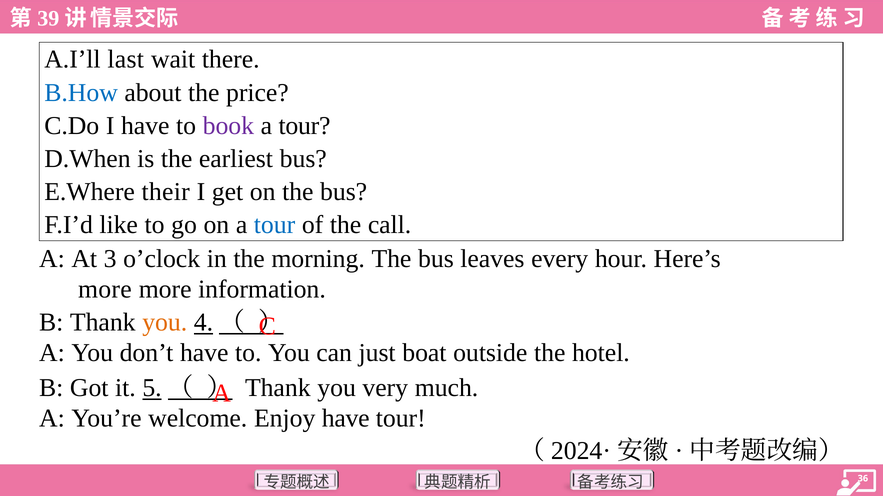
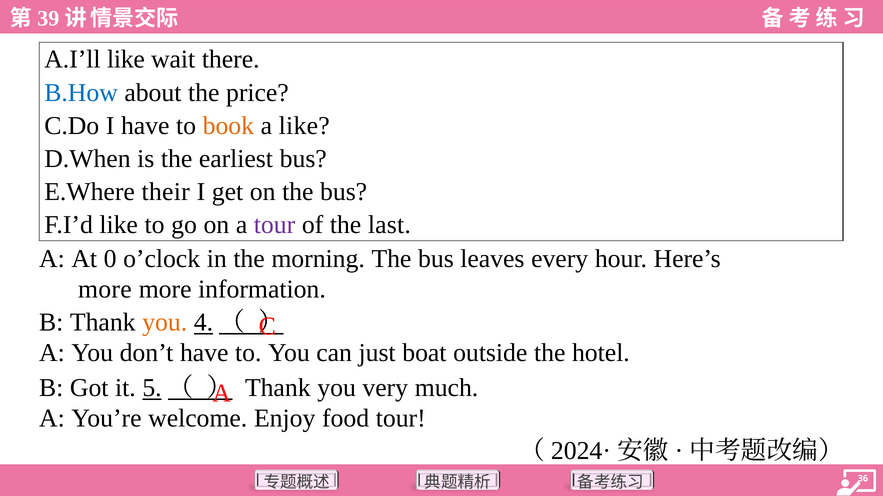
A.I’ll last: last -> like
book colour: purple -> orange
tour at (304, 126): tour -> like
tour at (275, 225) colour: blue -> purple
call: call -> last
3: 3 -> 0
Enjoy have: have -> food
